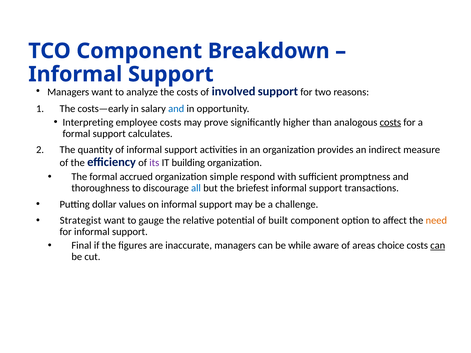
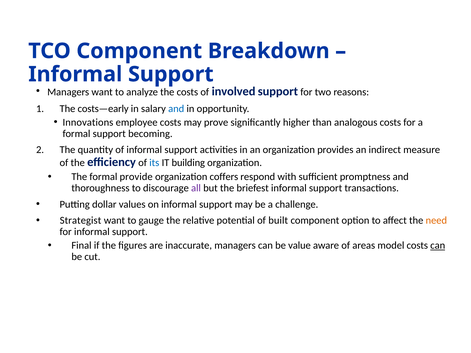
Interpreting: Interpreting -> Innovations
costs at (390, 122) underline: present -> none
calculates: calculates -> becoming
its colour: purple -> blue
accrued: accrued -> provide
simple: simple -> coffers
all colour: blue -> purple
while: while -> value
choice: choice -> model
